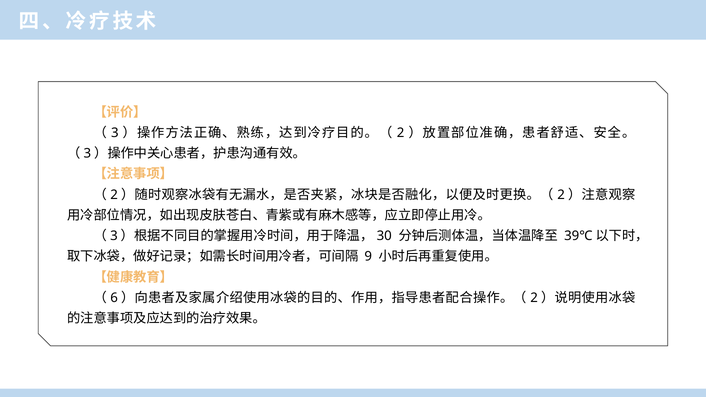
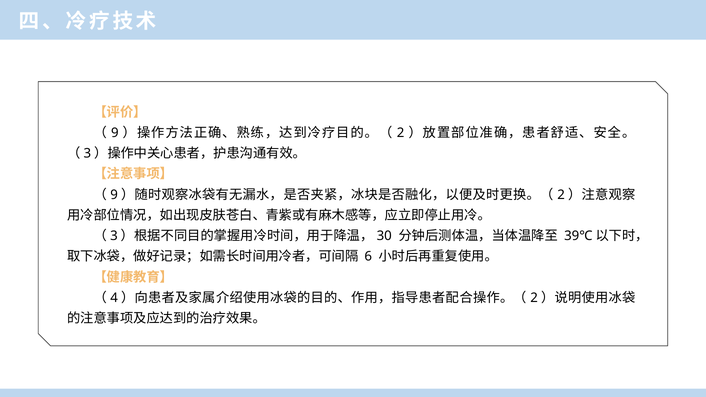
3 at (115, 133): 3 -> 9
2 at (114, 195): 2 -> 9
9: 9 -> 6
6: 6 -> 4
